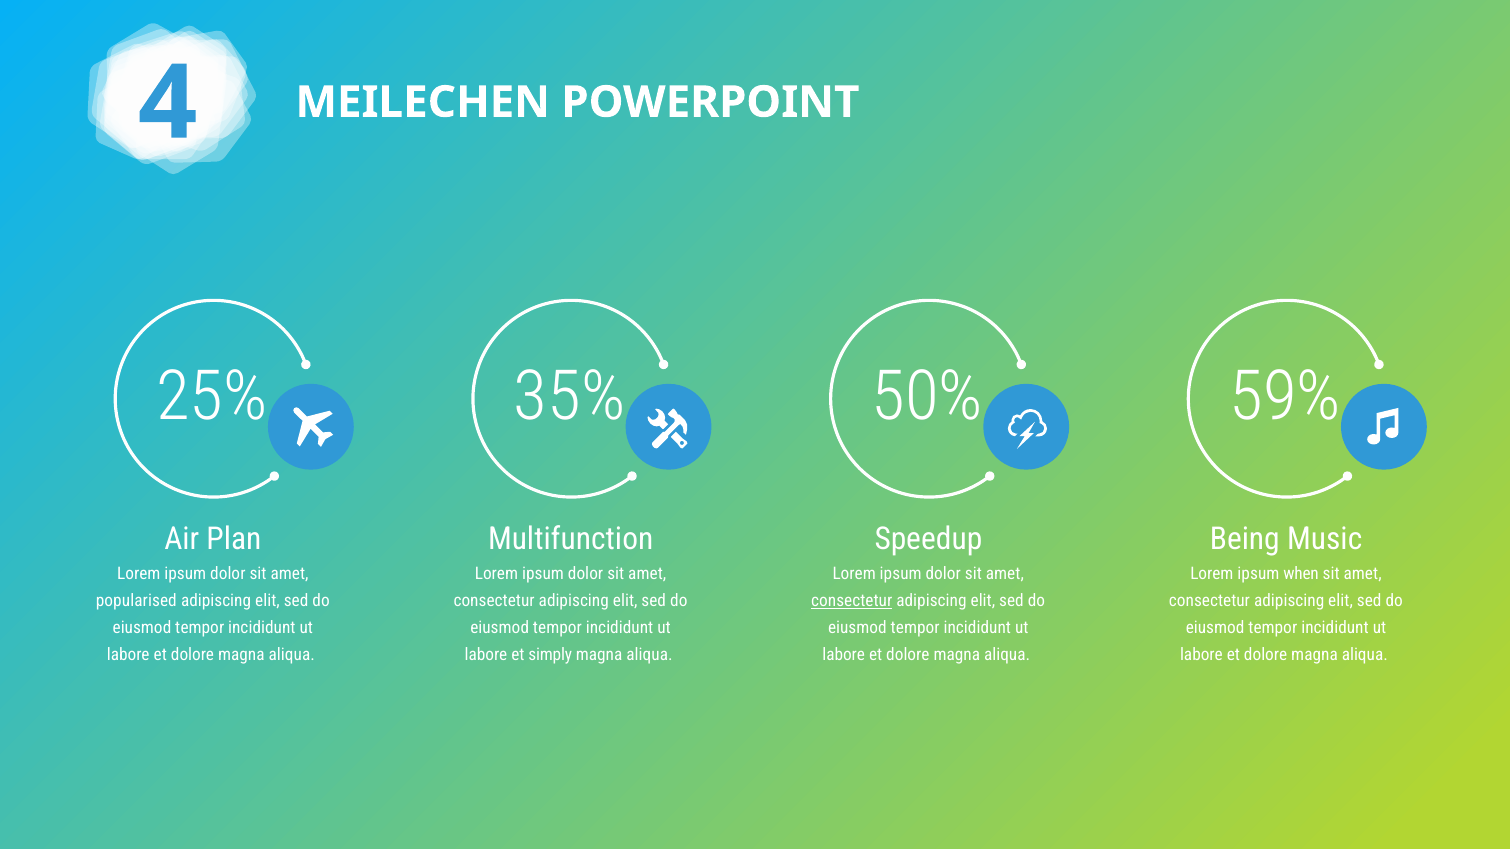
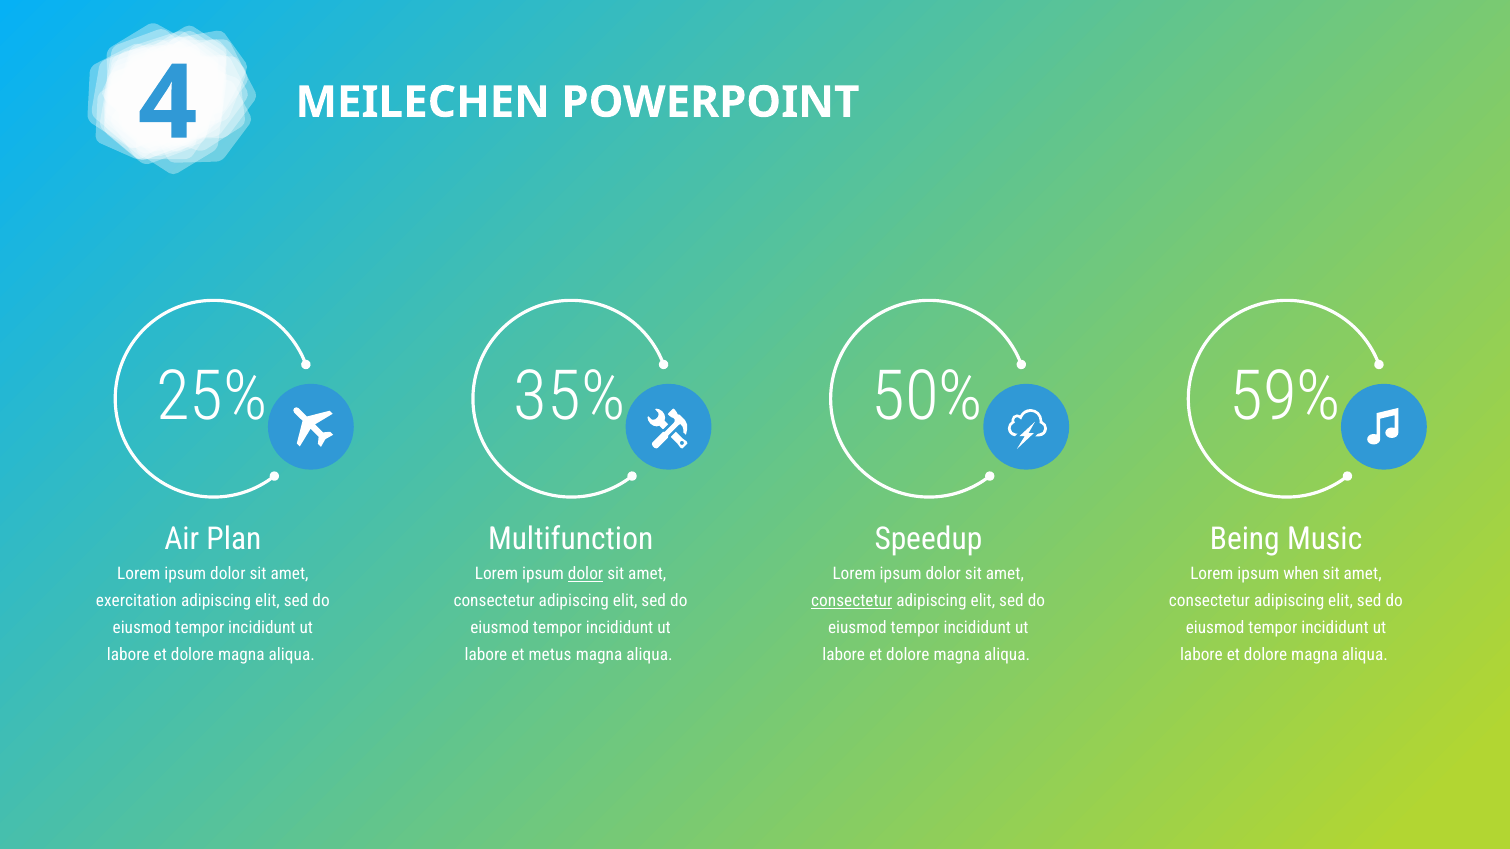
dolor at (586, 574) underline: none -> present
popularised: popularised -> exercitation
simply: simply -> metus
